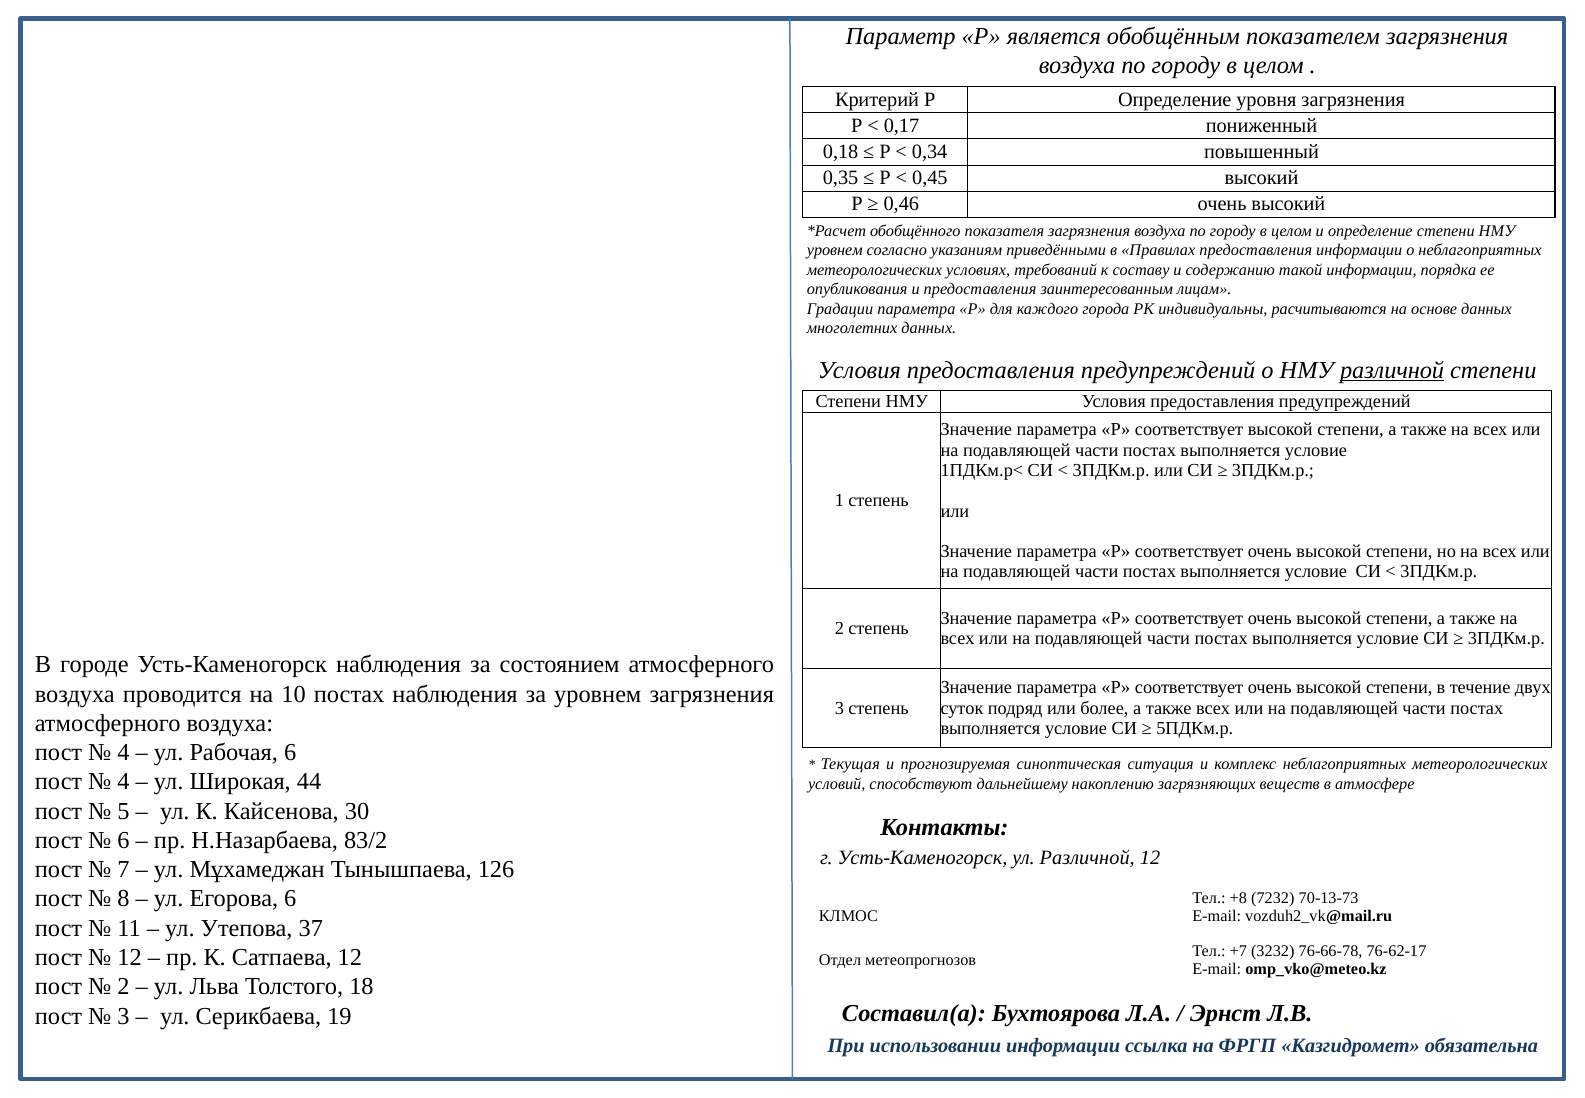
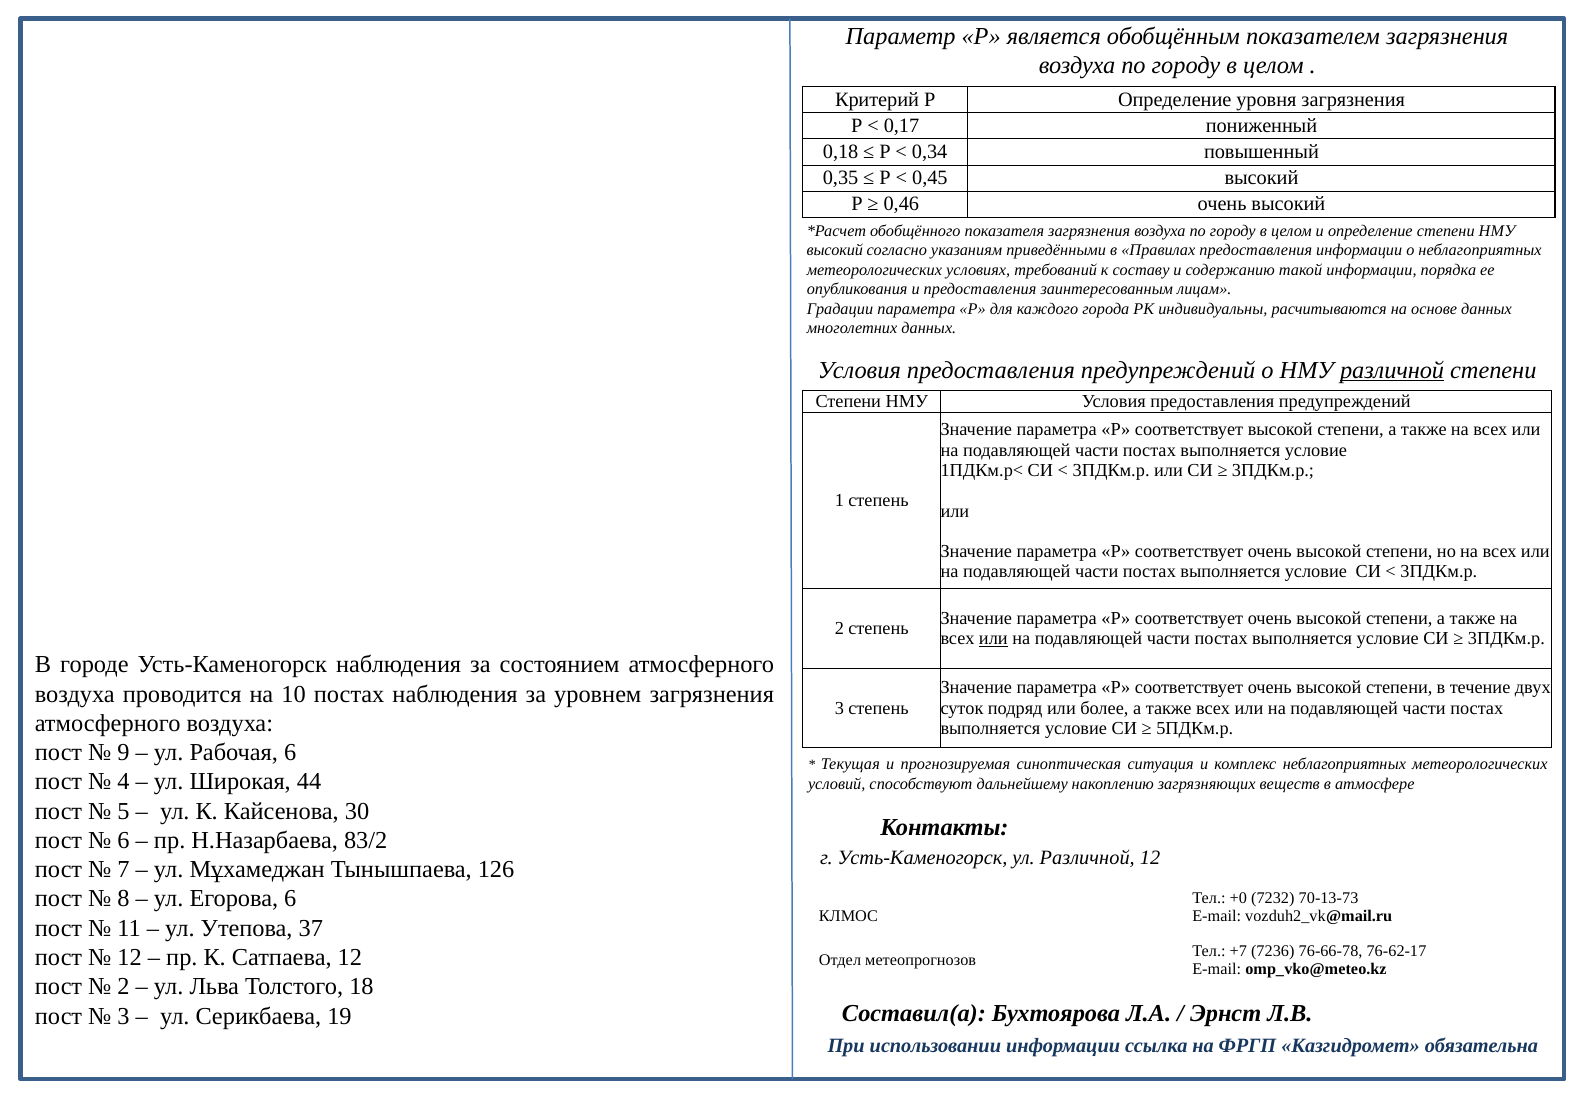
уровнем at (835, 250): уровнем -> высокий
или at (993, 638) underline: none -> present
4 at (124, 752): 4 -> 9
+8: +8 -> +0
3232: 3232 -> 7236
